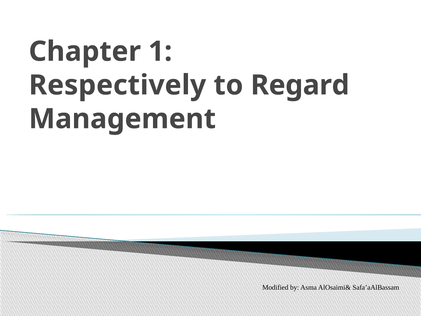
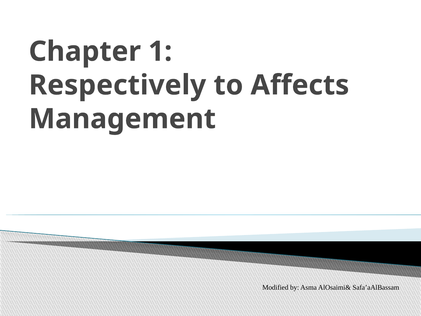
Regard: Regard -> Affects
